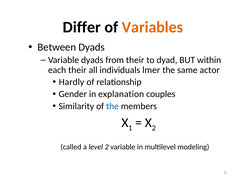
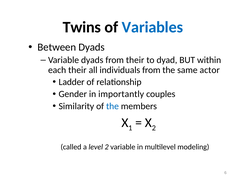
Differ: Differ -> Twins
Variables colour: orange -> blue
individuals lmer: lmer -> from
Hardly: Hardly -> Ladder
explanation: explanation -> importantly
